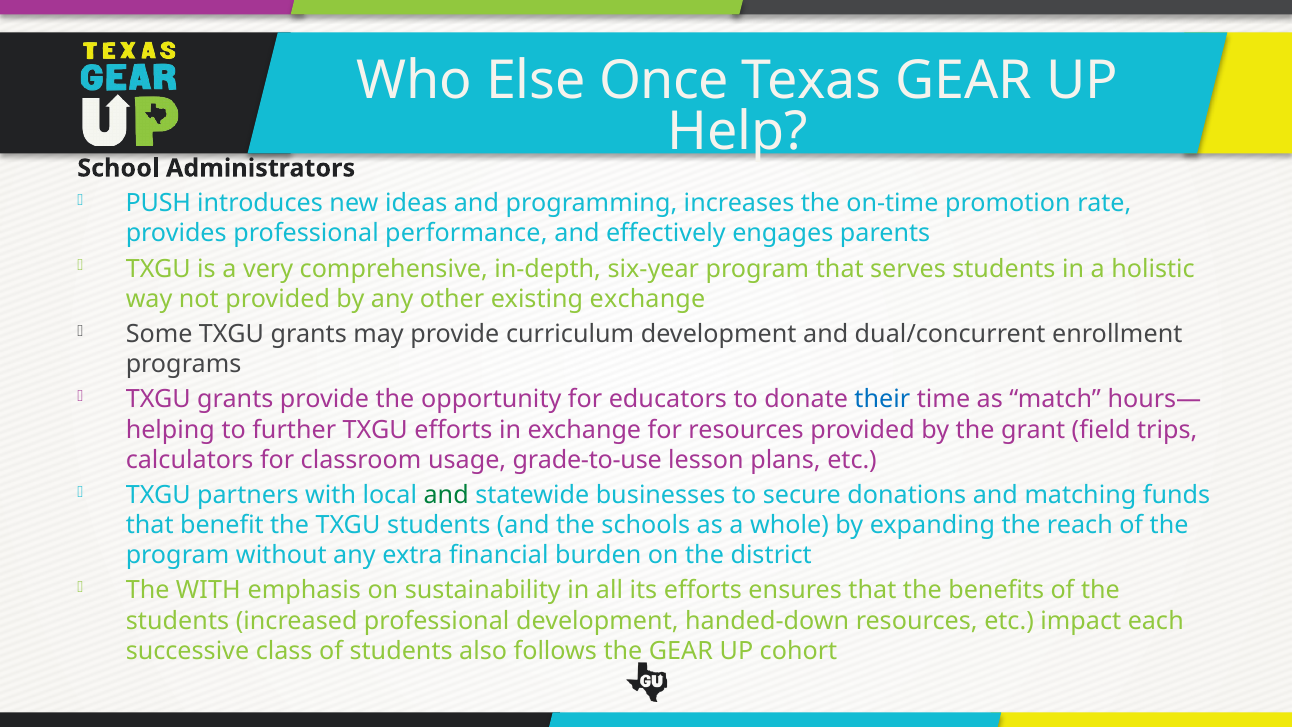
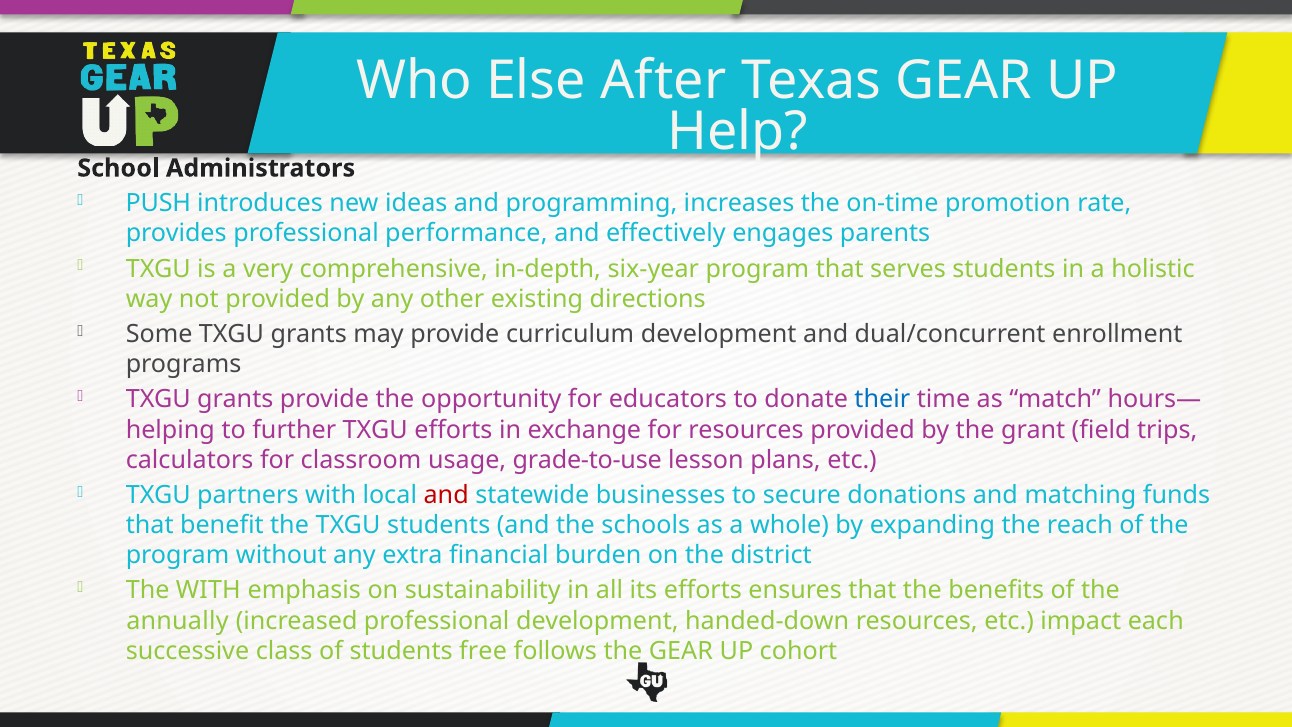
Once: Once -> After
existing exchange: exchange -> directions
and at (446, 495) colour: green -> red
students at (178, 621): students -> annually
also: also -> free
